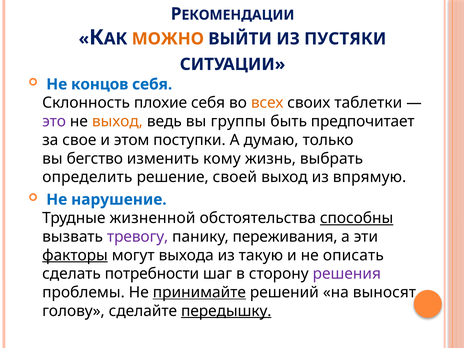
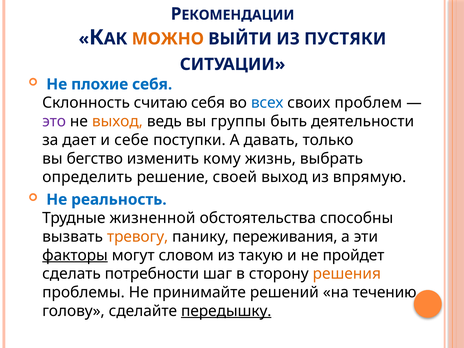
концов: концов -> плохие
плохие: плохие -> считаю
всех colour: orange -> blue
таблетки: таблетки -> проблем
предпочитает: предпочитает -> деятельности
свое: свое -> дает
этом: этом -> себе
думаю: думаю -> давать
нарушение: нарушение -> реальность
способны underline: present -> none
тревогу colour: purple -> orange
выхода: выхода -> словом
описать: описать -> пройдет
решения colour: purple -> orange
принимайте underline: present -> none
выносят: выносят -> течению
